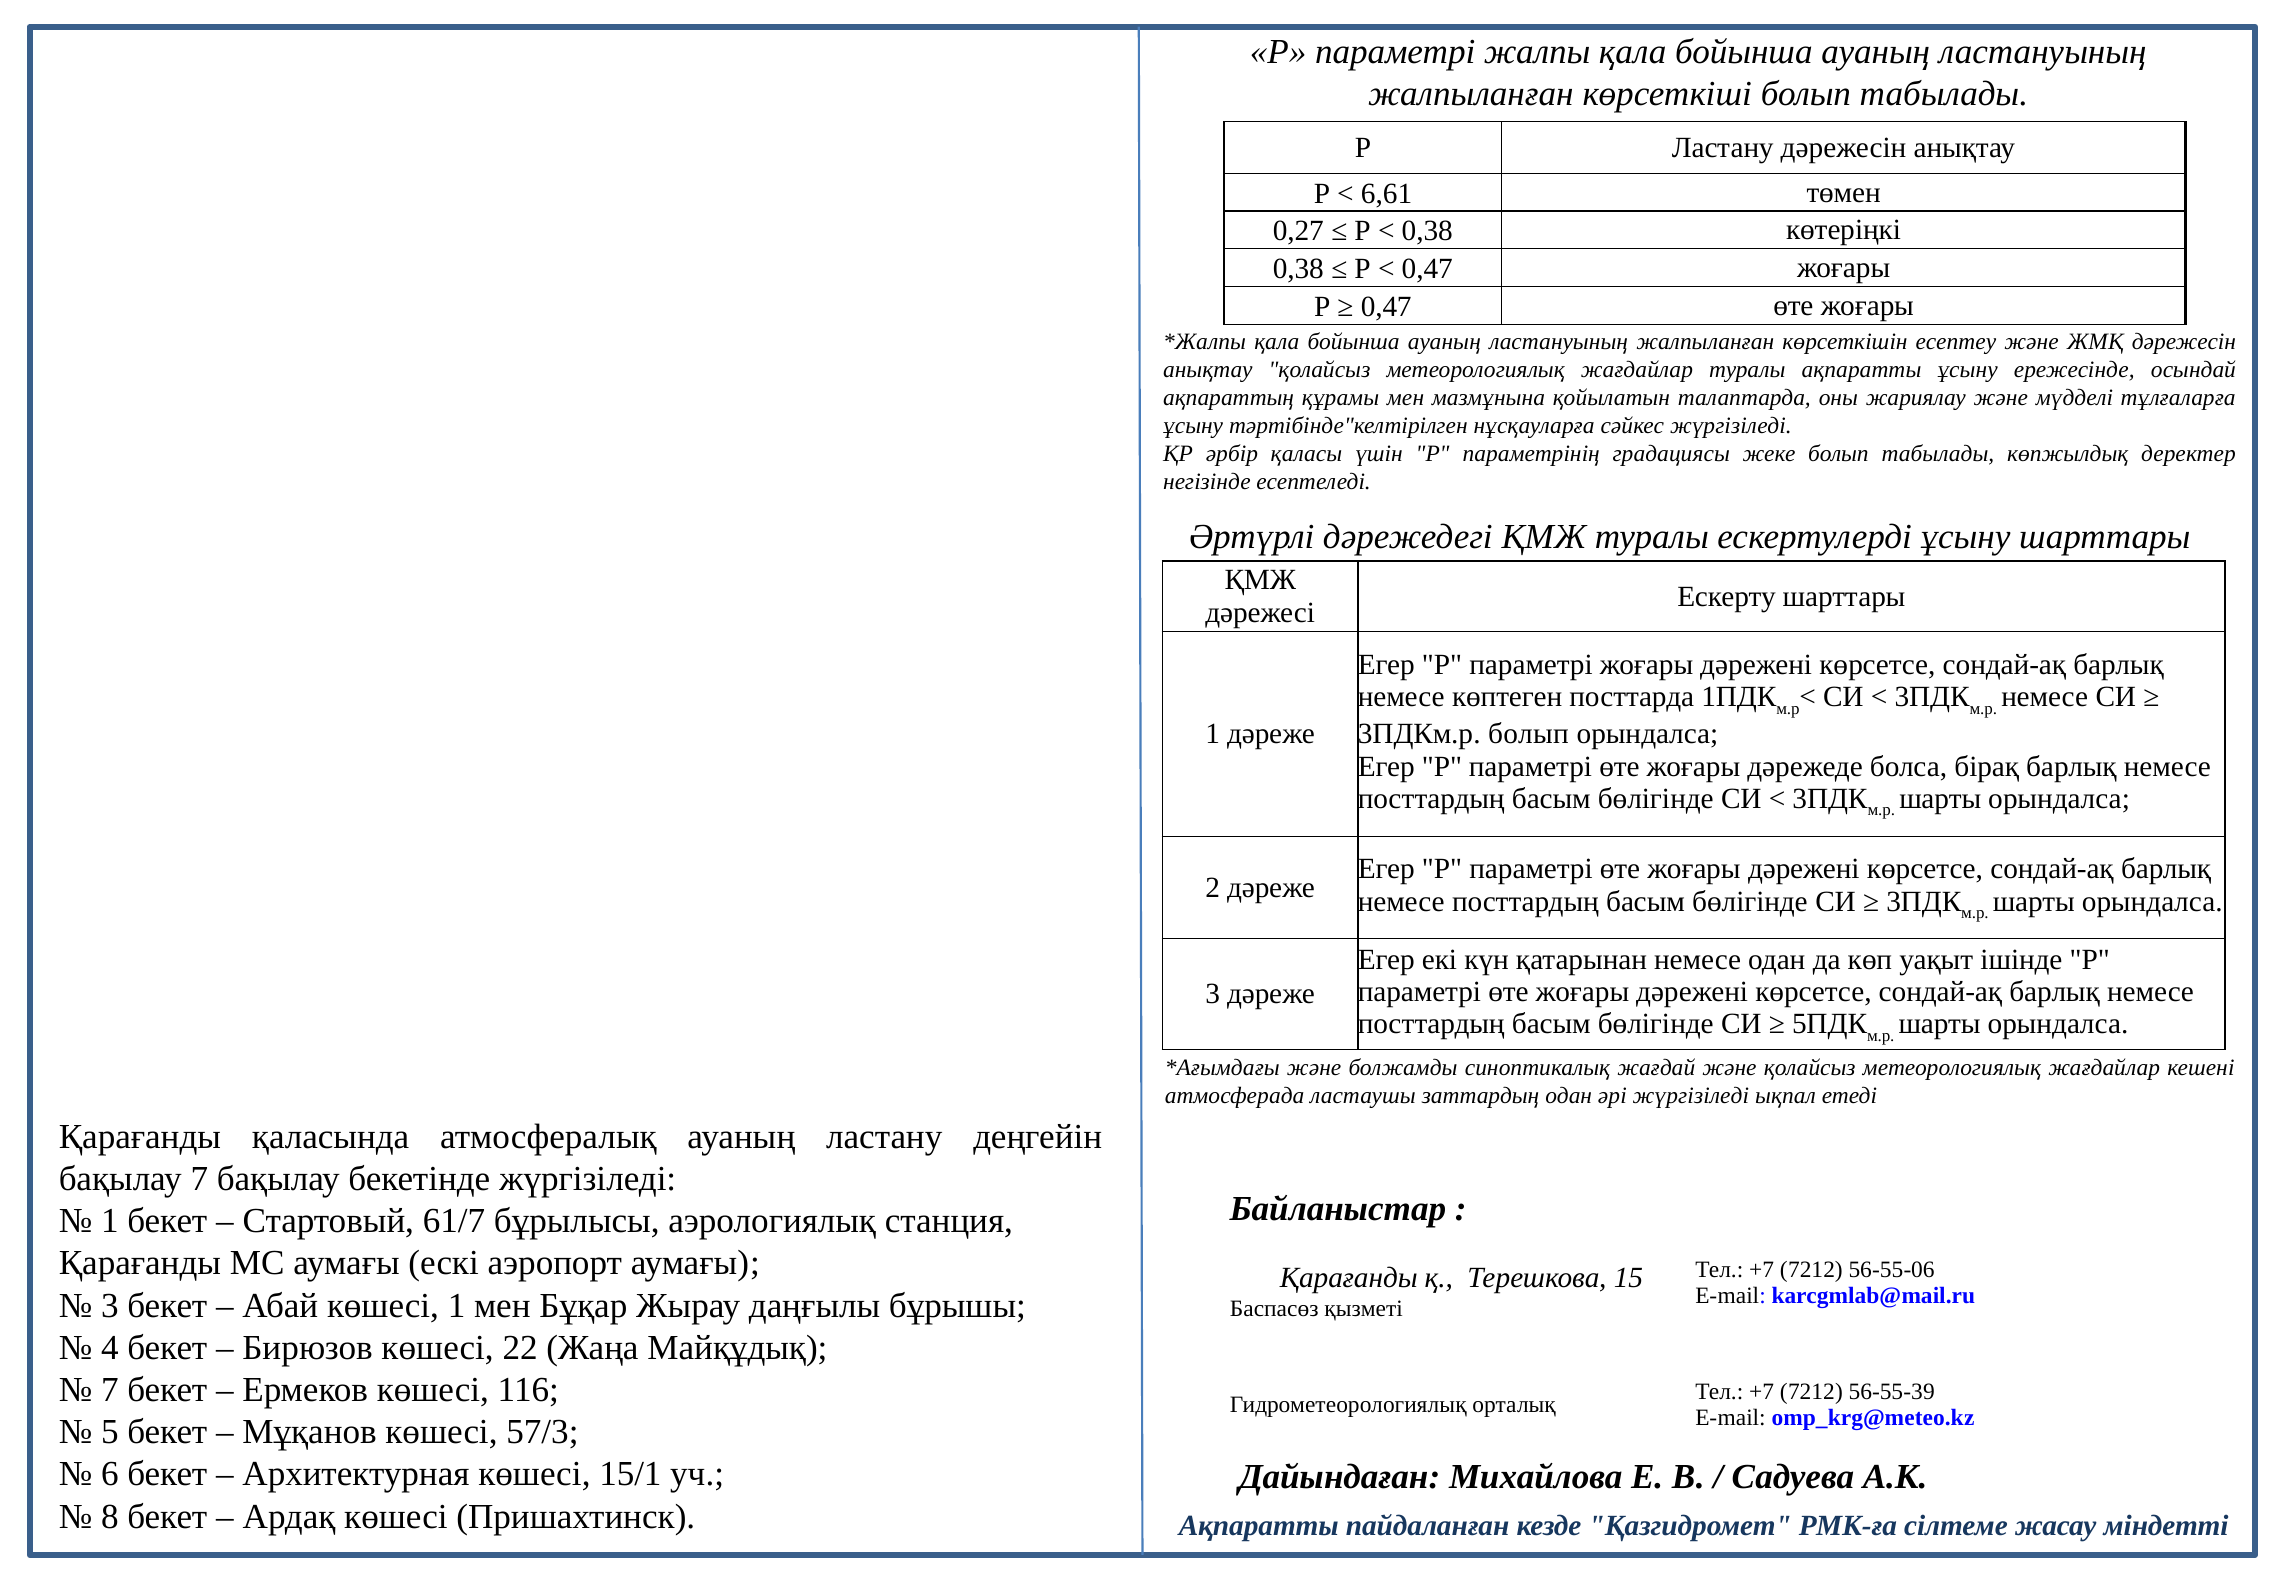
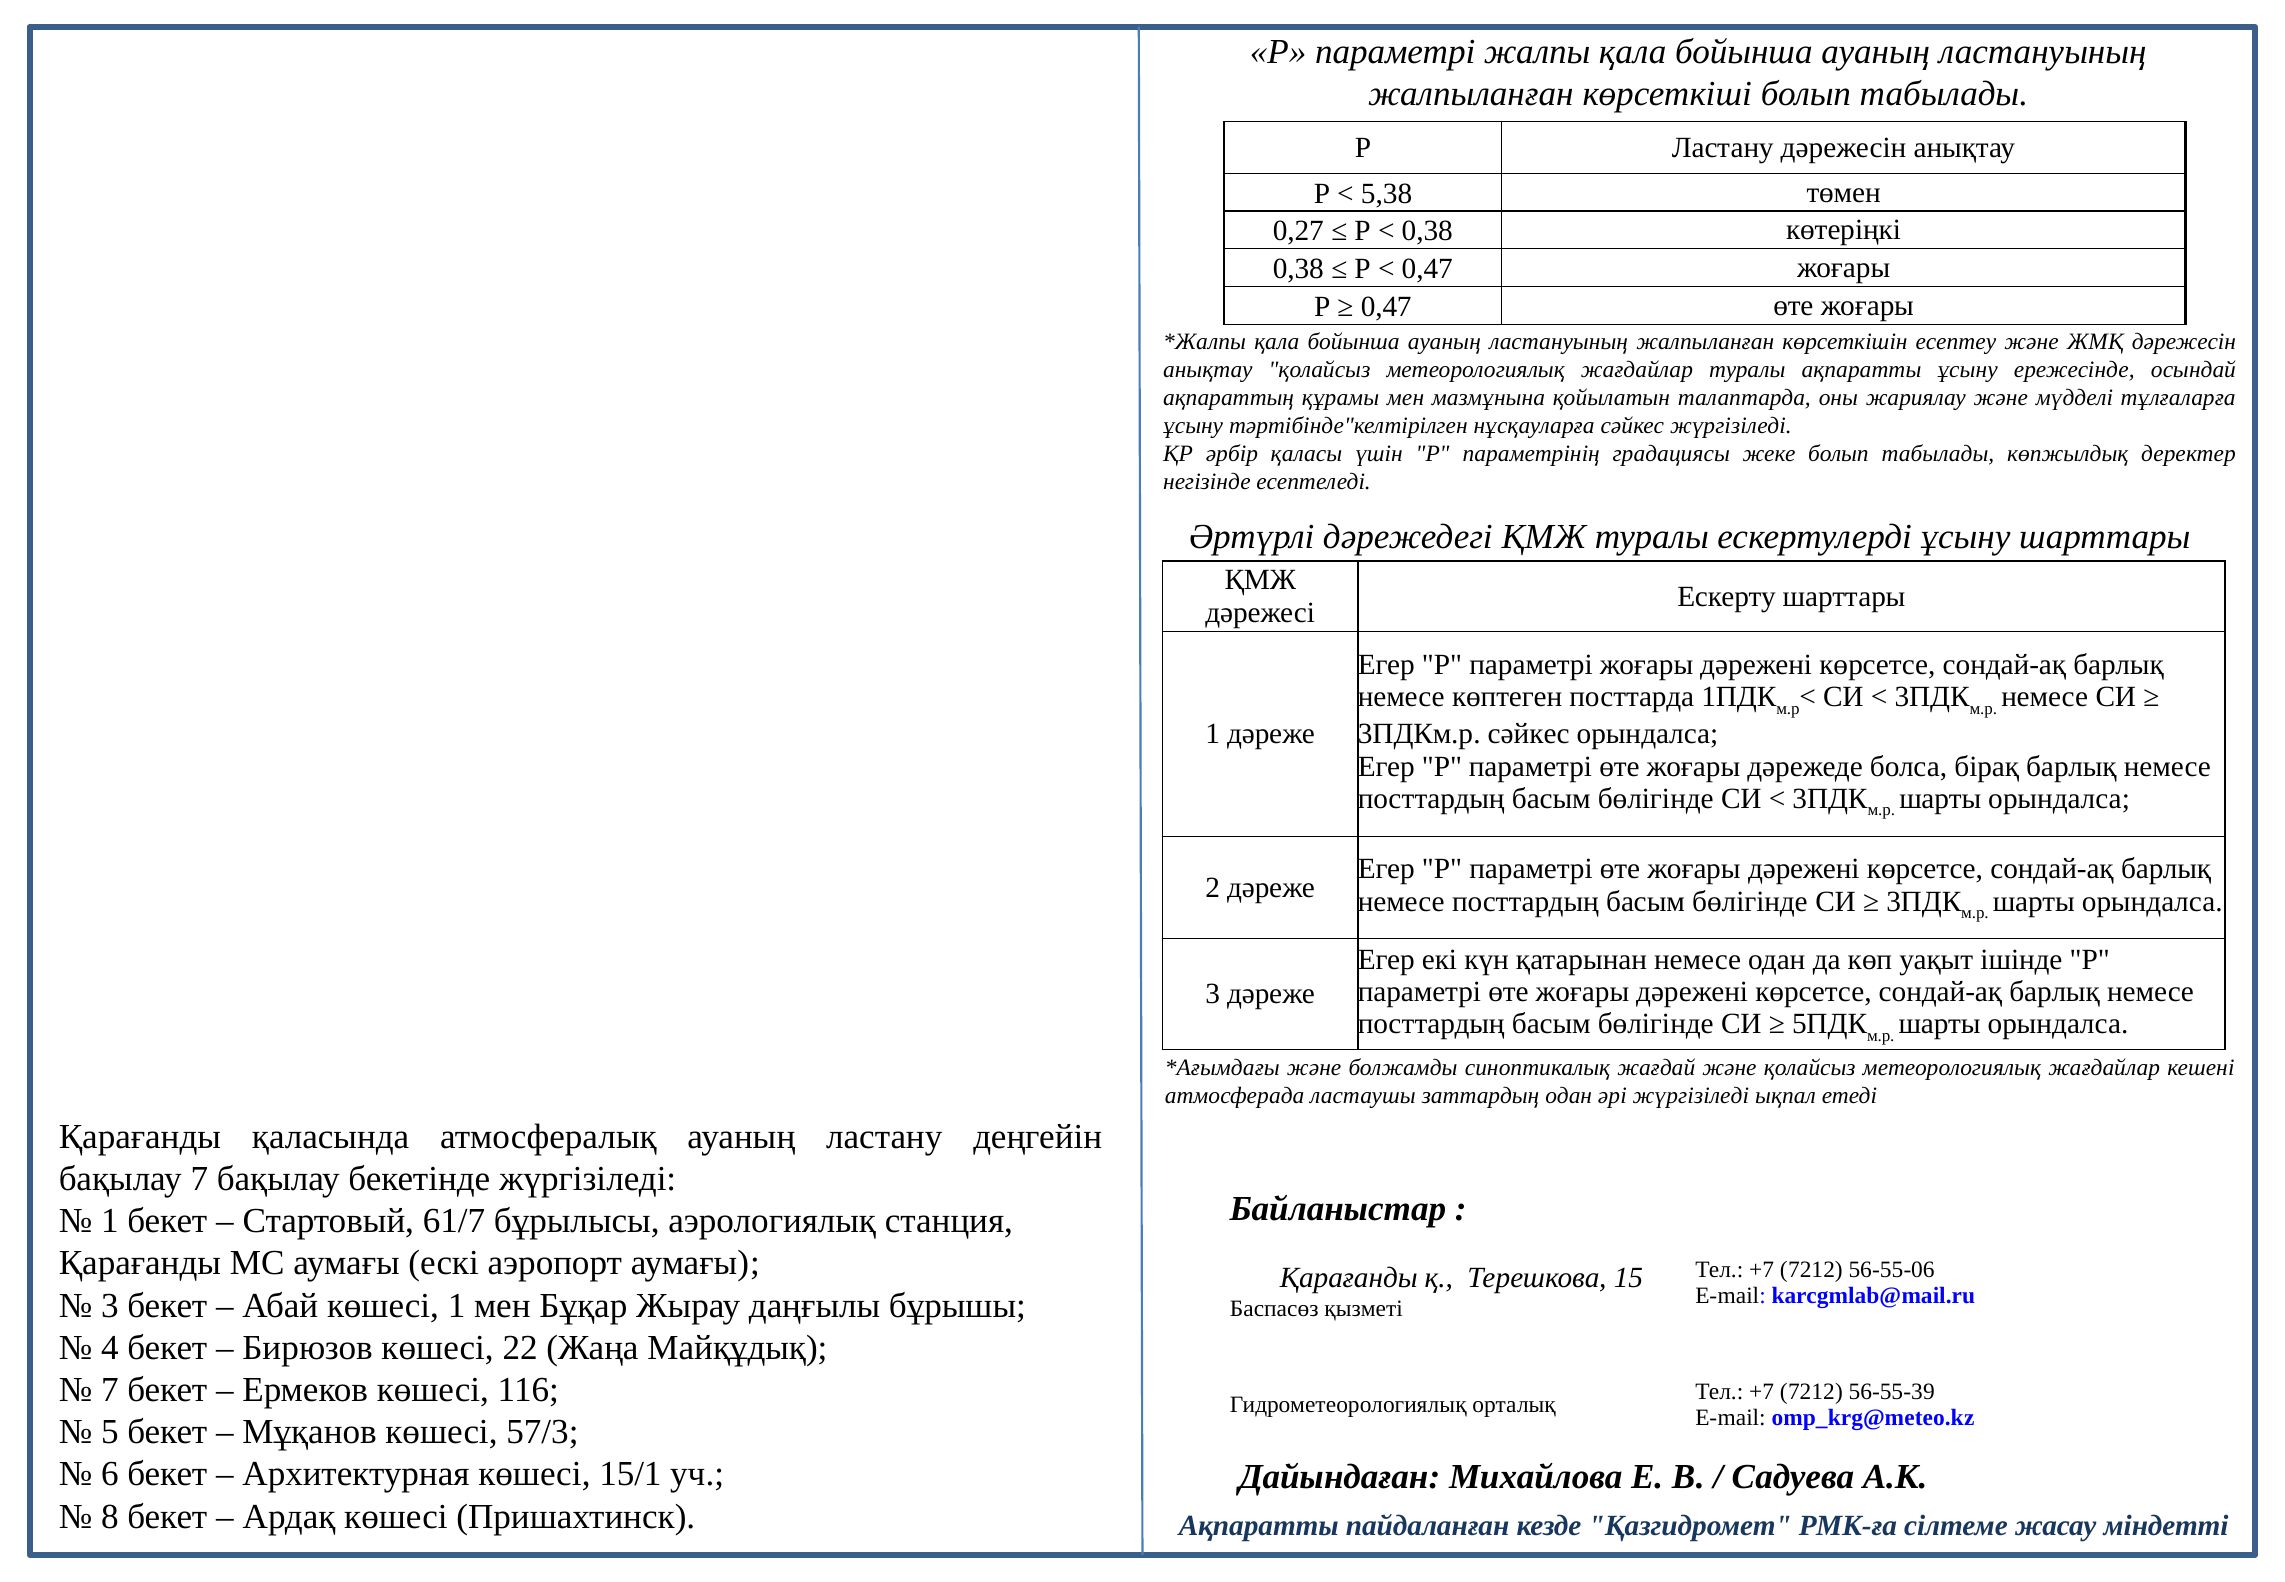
6,61: 6,61 -> 5,38
3ПДКм.р болып: болып -> сәйкес
